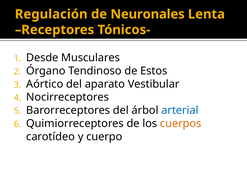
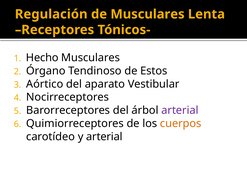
de Neuronales: Neuronales -> Musculares
Desde: Desde -> Hecho
arterial at (180, 110) colour: blue -> purple
y cuerpo: cuerpo -> arterial
